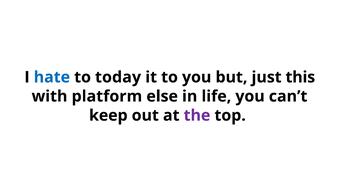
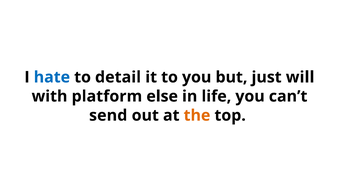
today: today -> detail
this: this -> will
keep: keep -> send
the colour: purple -> orange
